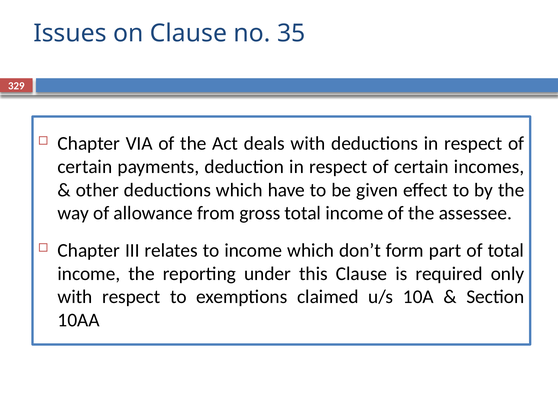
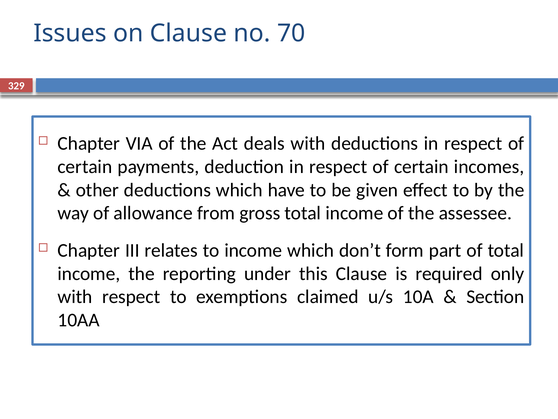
35: 35 -> 70
